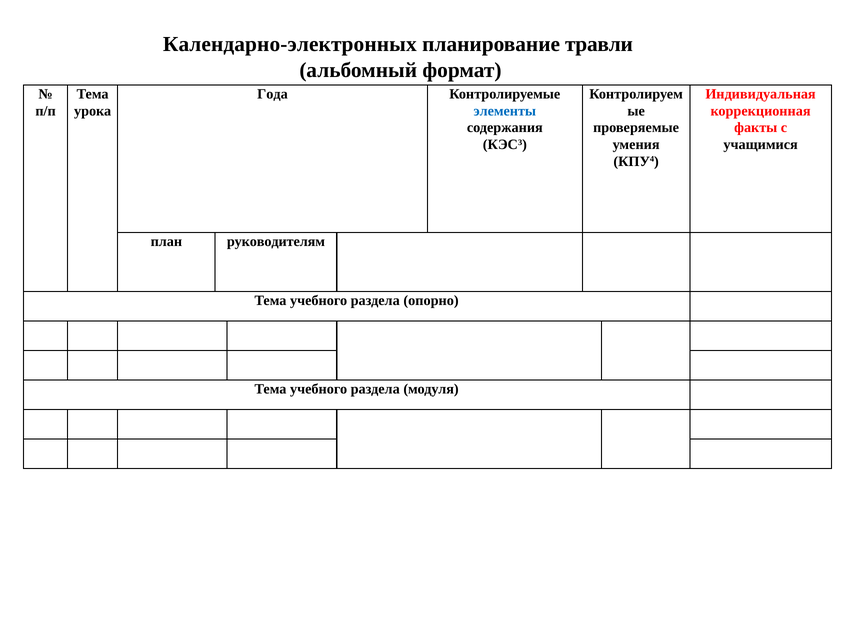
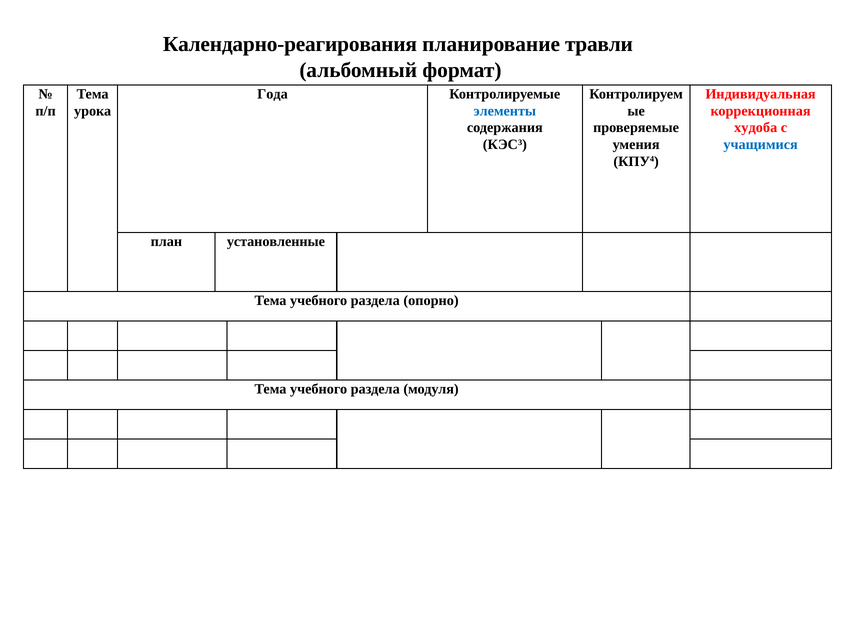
Календарно-электронных: Календарно-электронных -> Календарно-реагирования
факты: факты -> худоба
учащимися colour: black -> blue
руководителям: руководителям -> установленные
